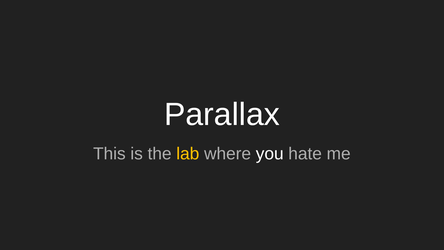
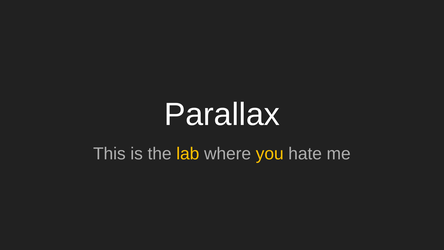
you colour: white -> yellow
